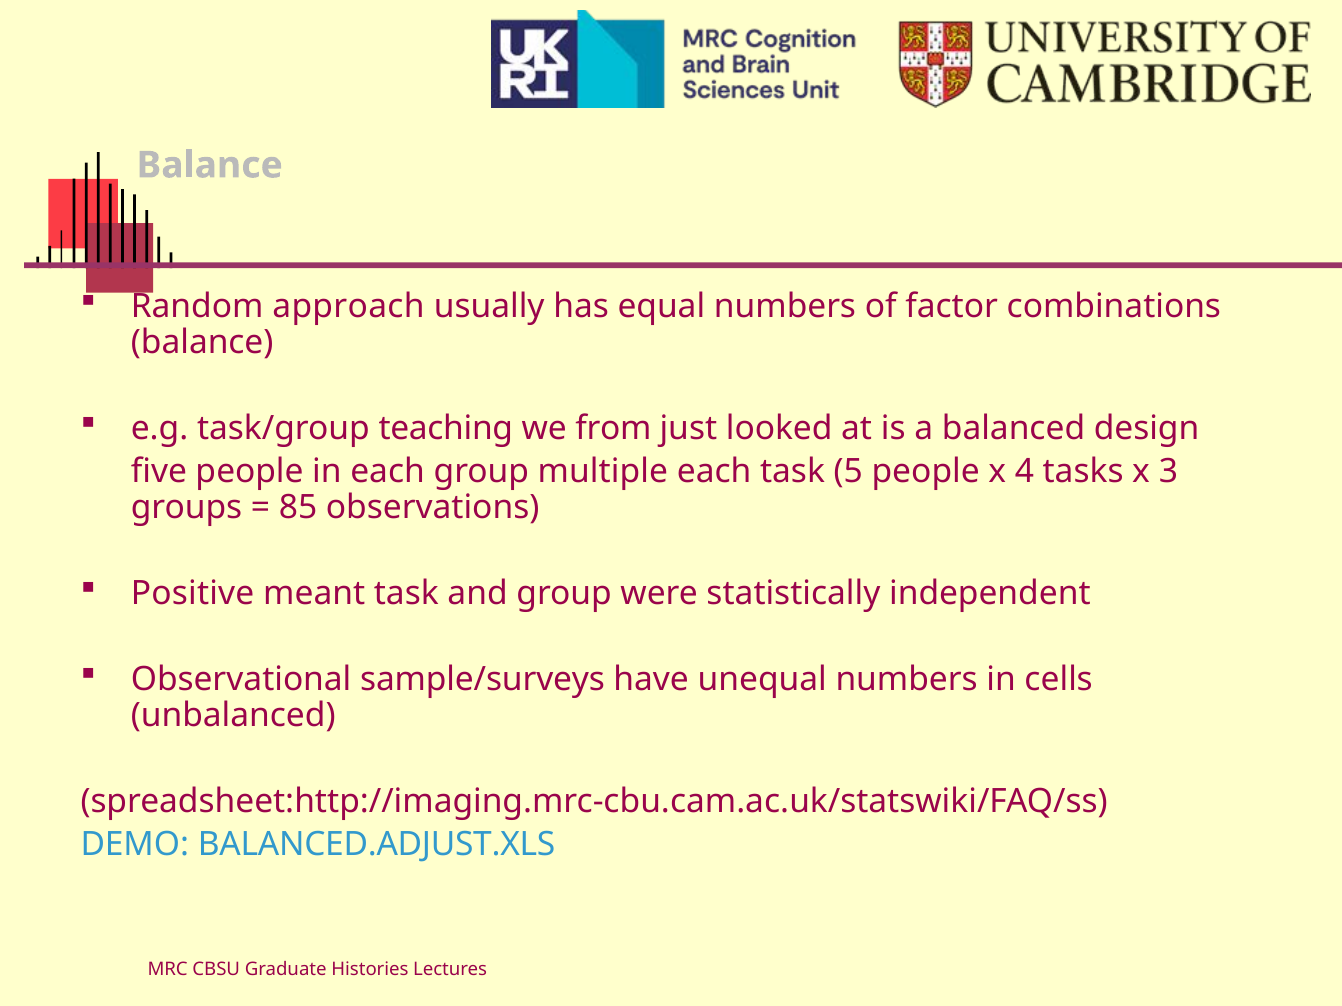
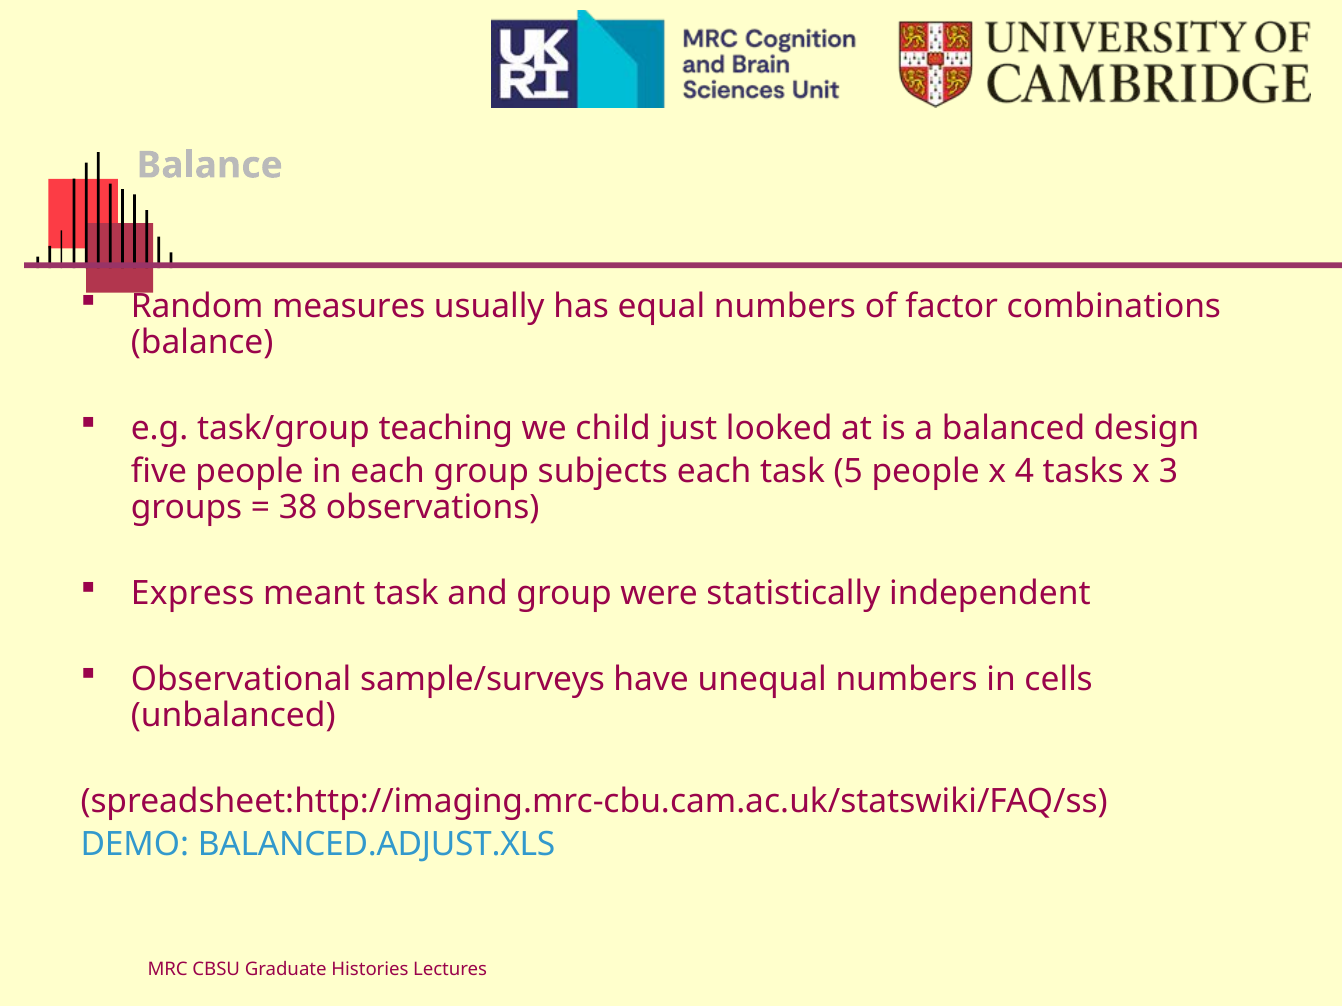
approach: approach -> measures
from: from -> child
multiple: multiple -> subjects
85: 85 -> 38
Positive: Positive -> Express
